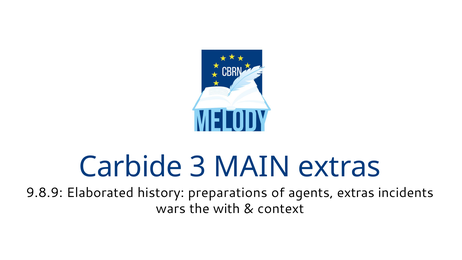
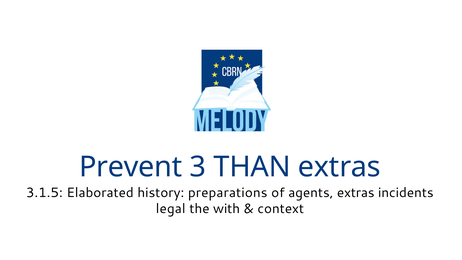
Carbide: Carbide -> Prevent
MAIN: MAIN -> THAN
9.8.9: 9.8.9 -> 3.1.5
wars: wars -> legal
